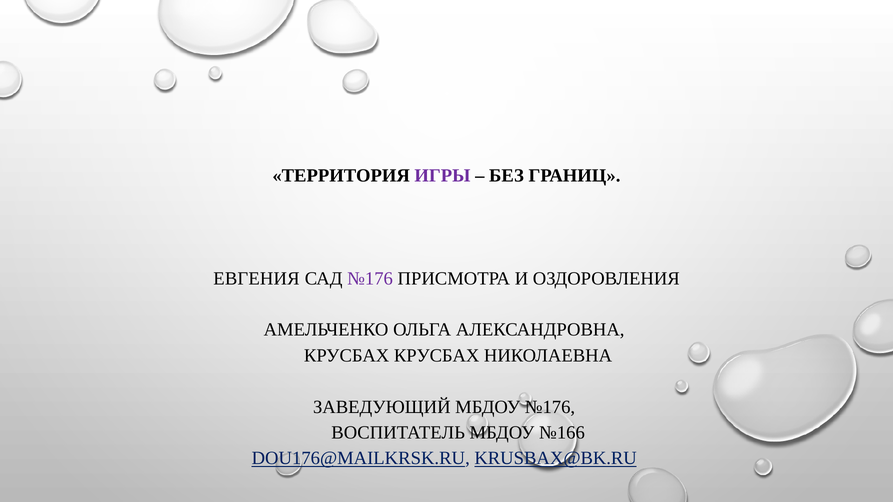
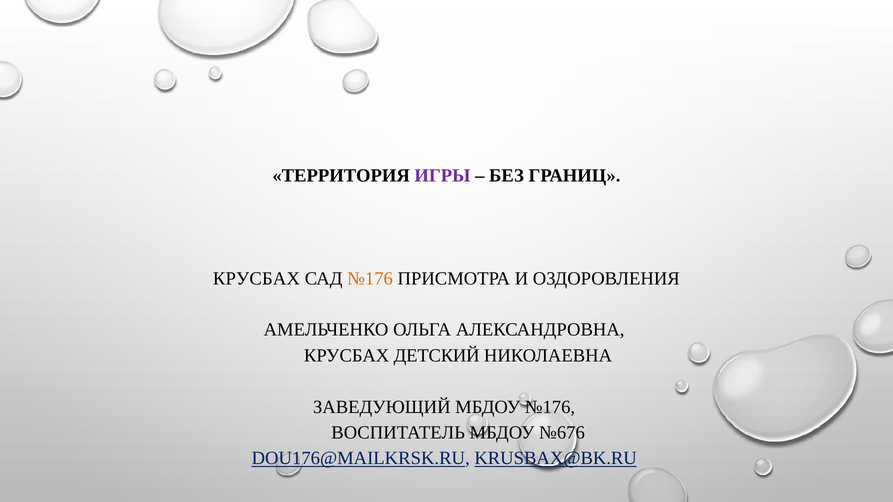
ЕВГЕНИЯ at (256, 279): ЕВГЕНИЯ -> КРУСБАХ
№176 at (370, 279) colour: purple -> orange
КРУСБАХ КРУСБАХ: КРУСБАХ -> ДЕТСКИЙ
№166: №166 -> №676
